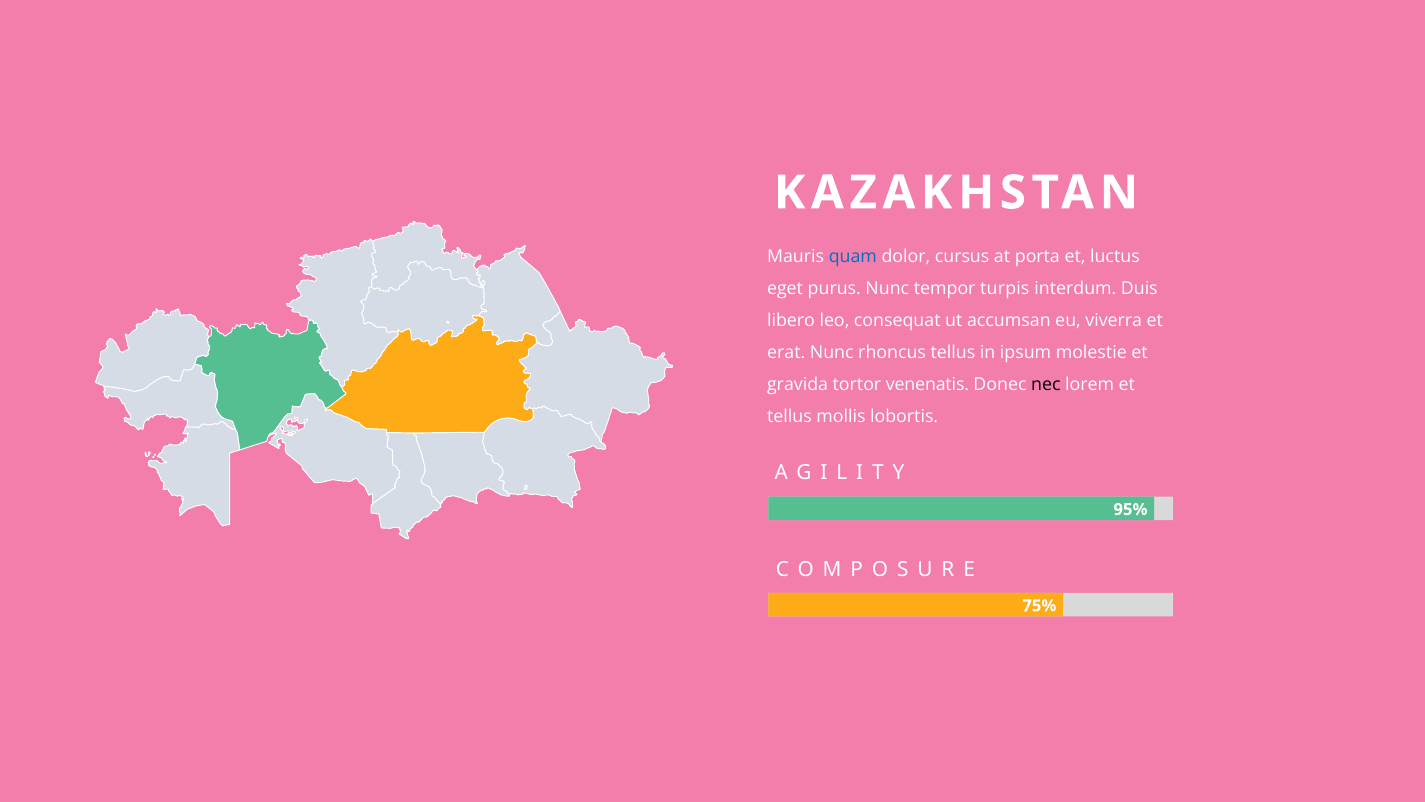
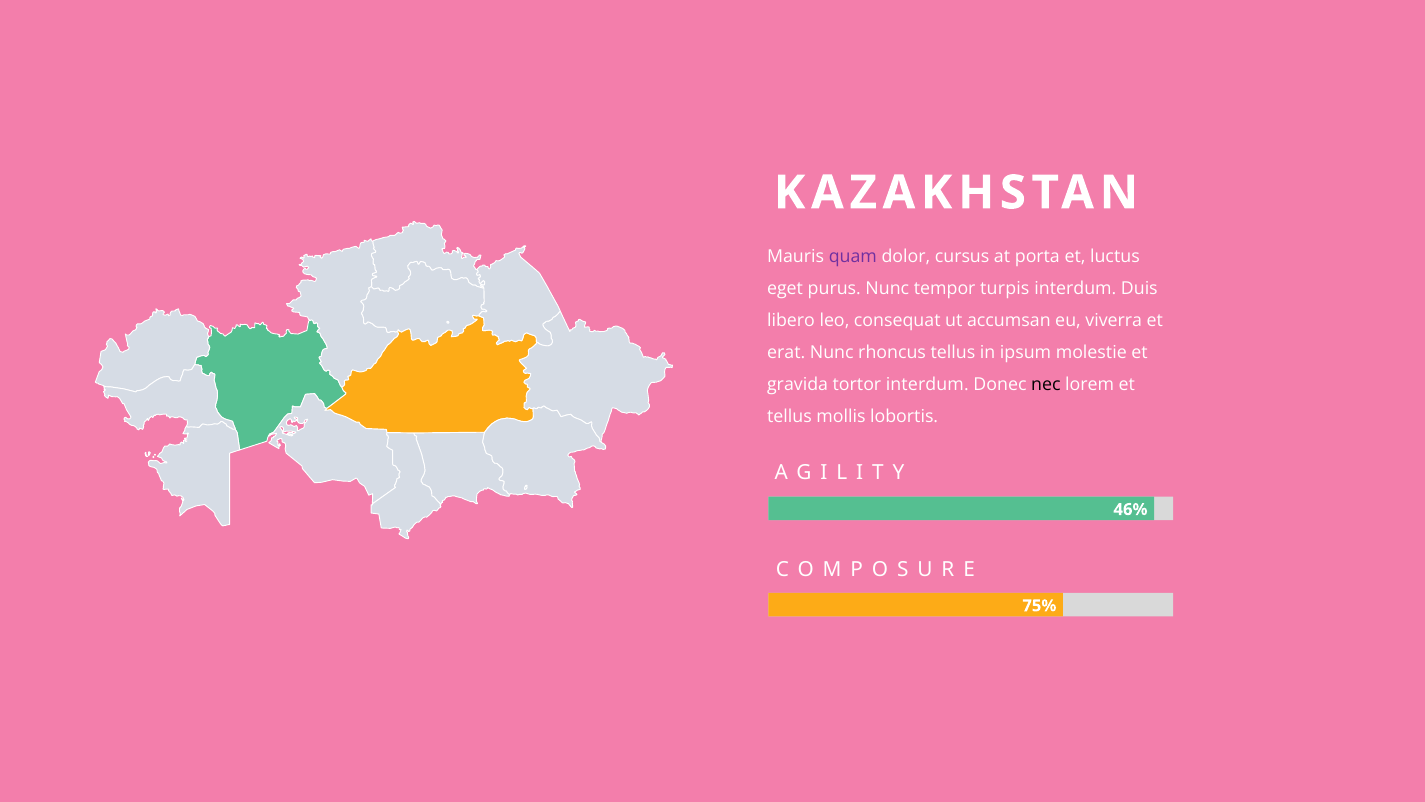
quam colour: blue -> purple
tortor venenatis: venenatis -> interdum
95%: 95% -> 46%
